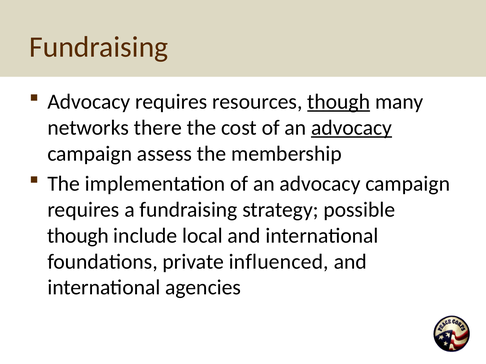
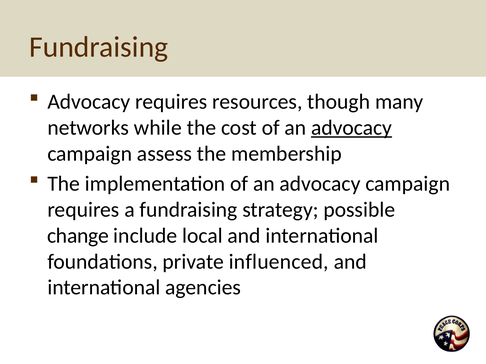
though at (339, 102) underline: present -> none
there: there -> while
though at (78, 236): though -> change
